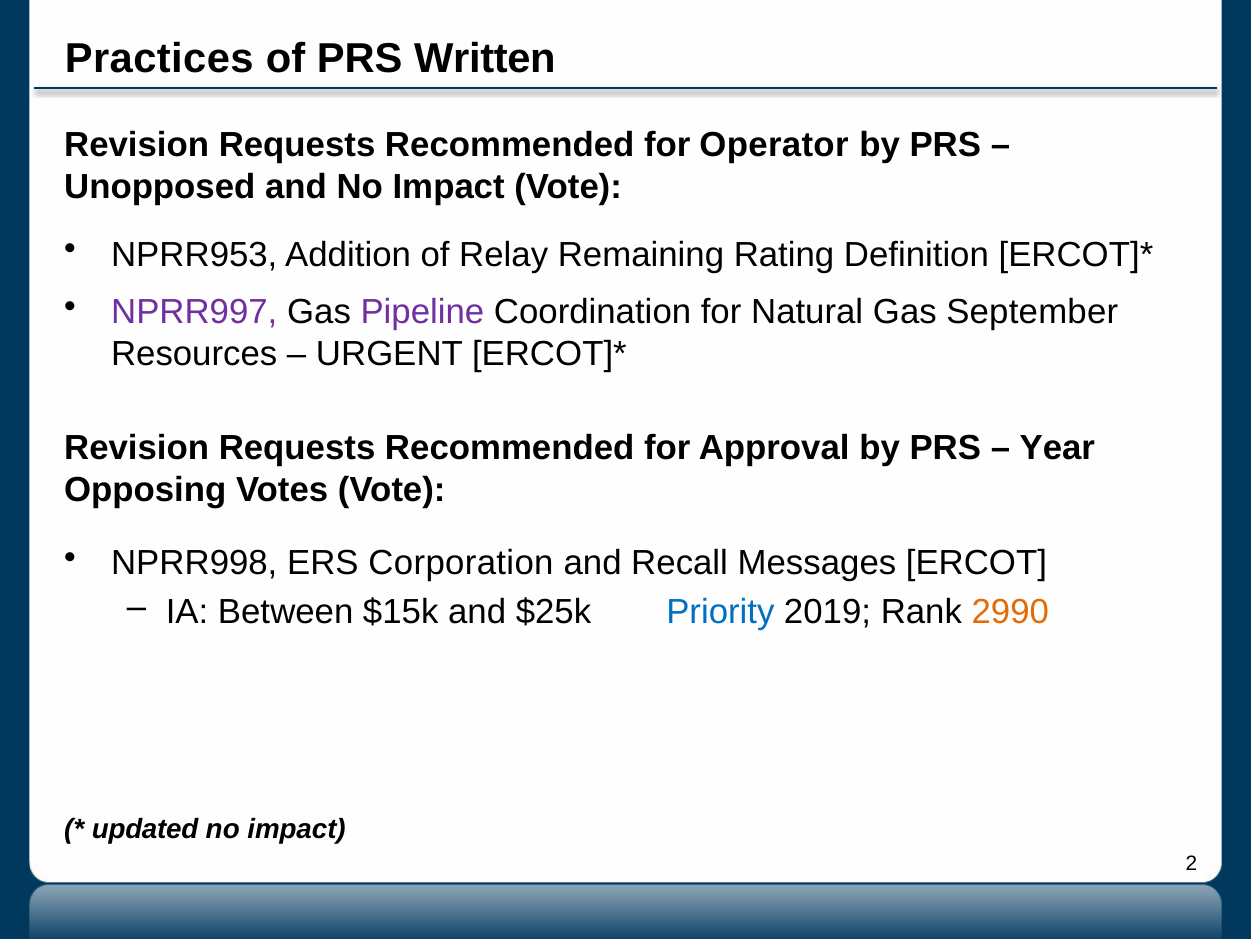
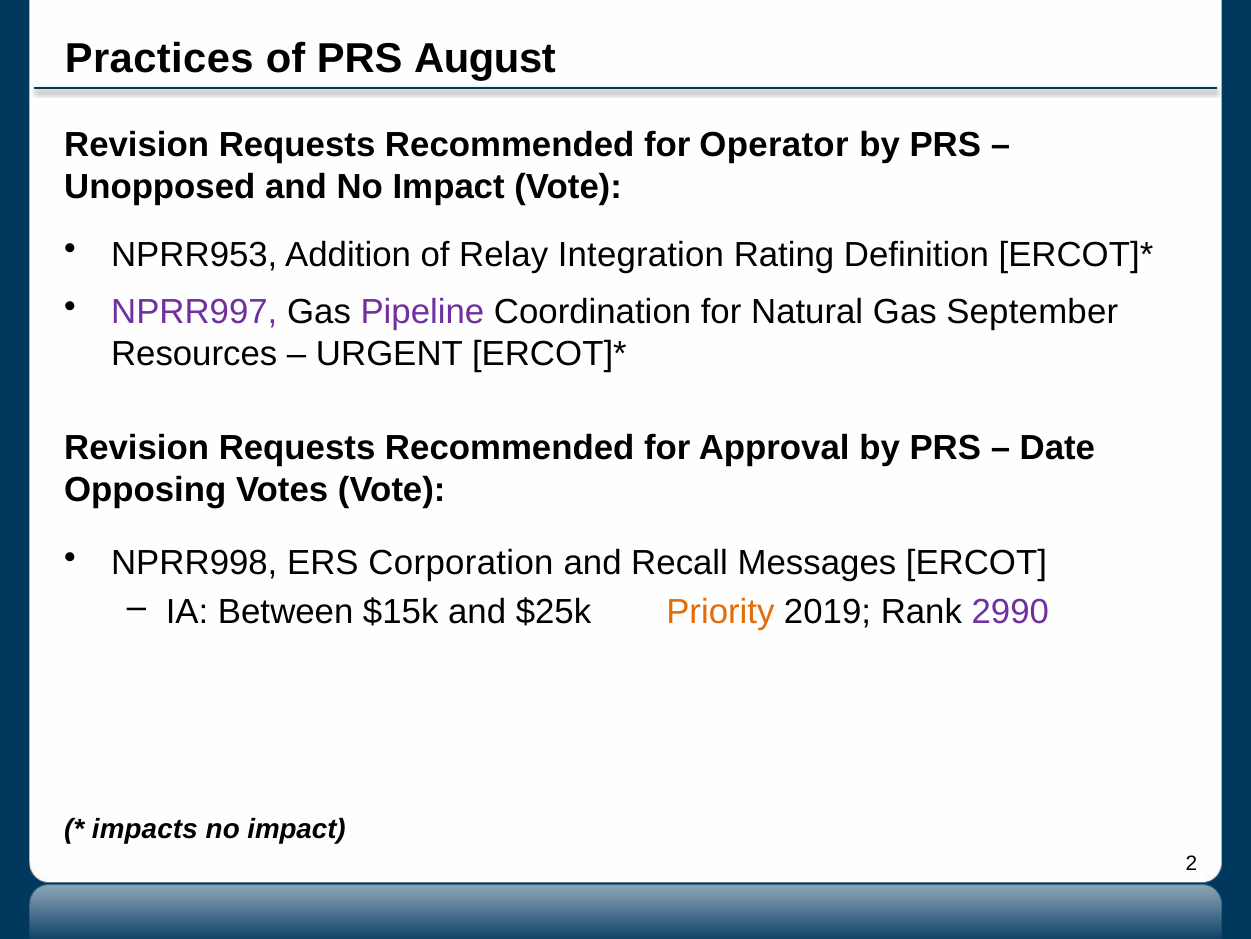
Written: Written -> August
Remaining: Remaining -> Integration
Year: Year -> Date
Priority colour: blue -> orange
2990 colour: orange -> purple
updated: updated -> impacts
